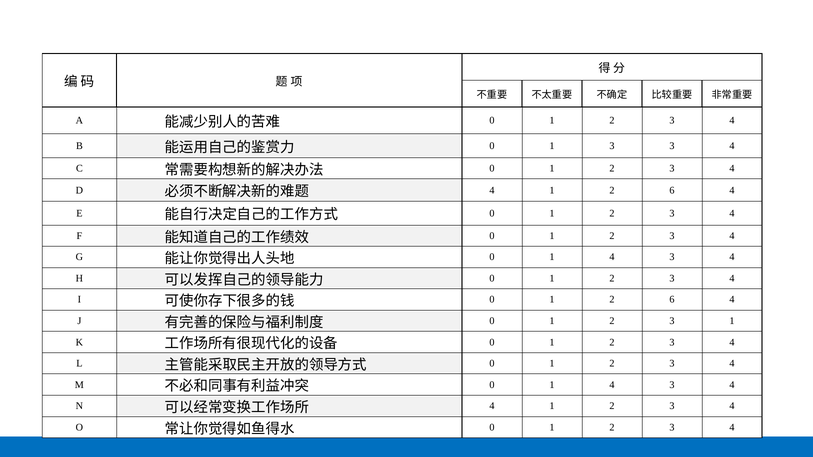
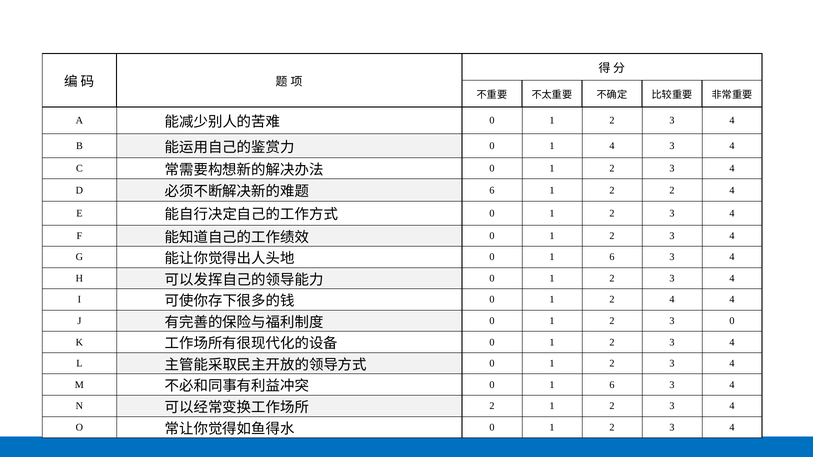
1 3: 3 -> 4
4 at (492, 190): 4 -> 6
6 at (672, 190): 6 -> 2
4 at (612, 257): 4 -> 6
0 1 2 6: 6 -> 4
3 1: 1 -> 0
4 at (612, 385): 4 -> 6
4 at (492, 406): 4 -> 2
